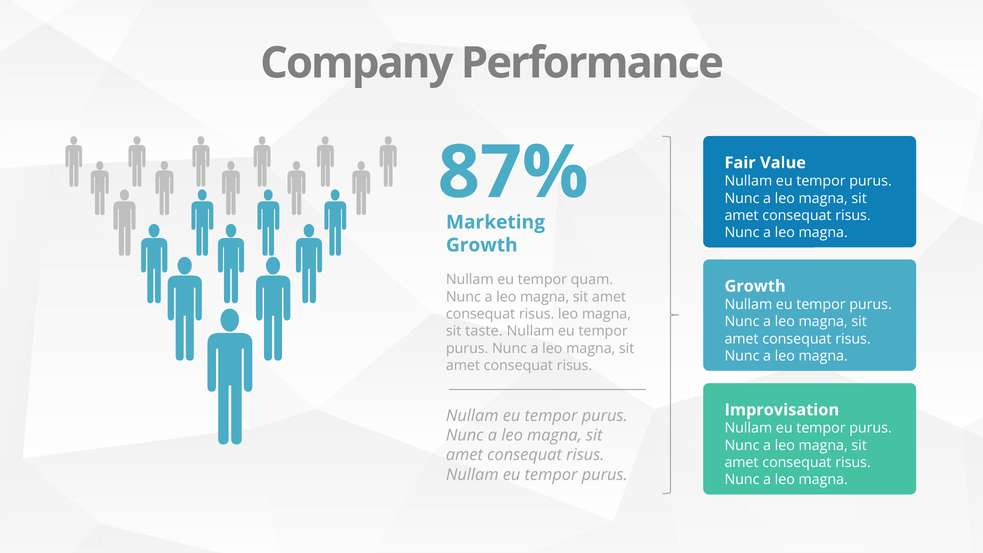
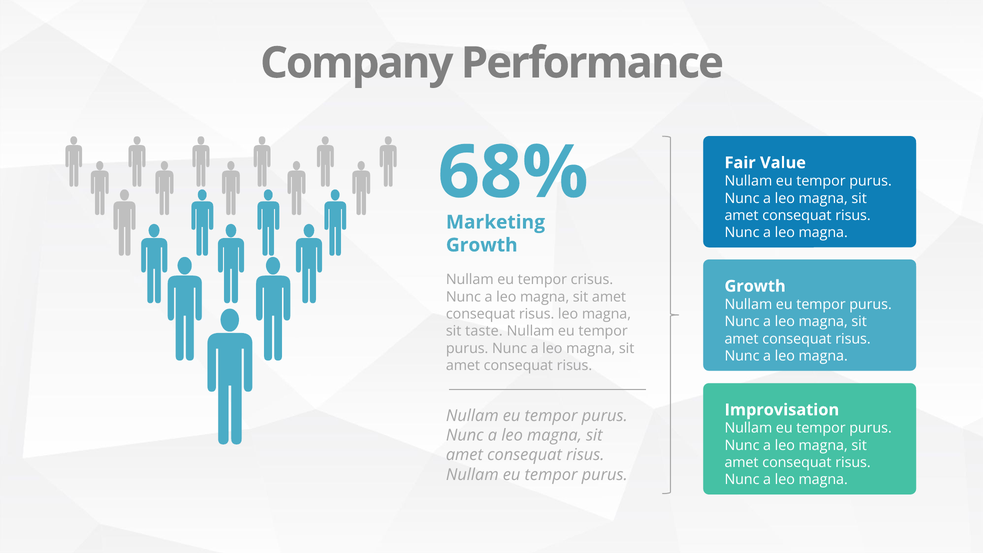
87%: 87% -> 68%
quam: quam -> crisus
